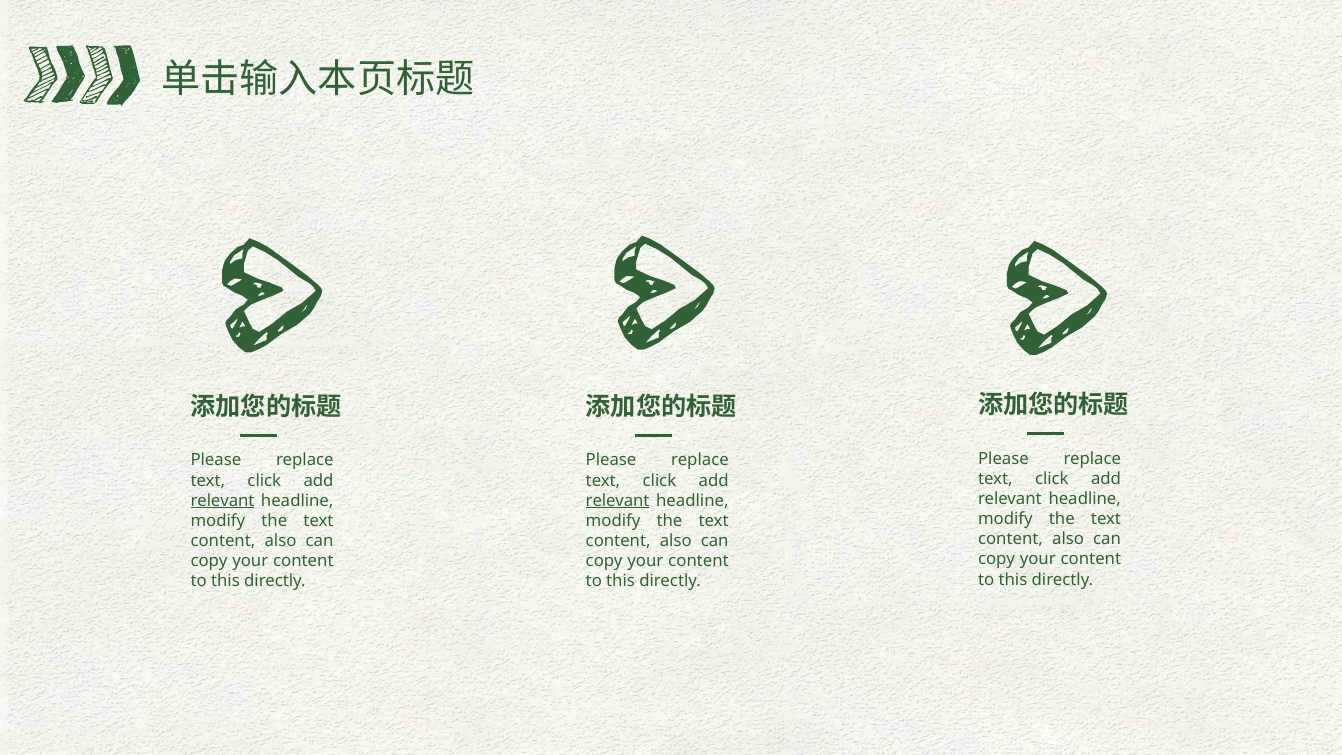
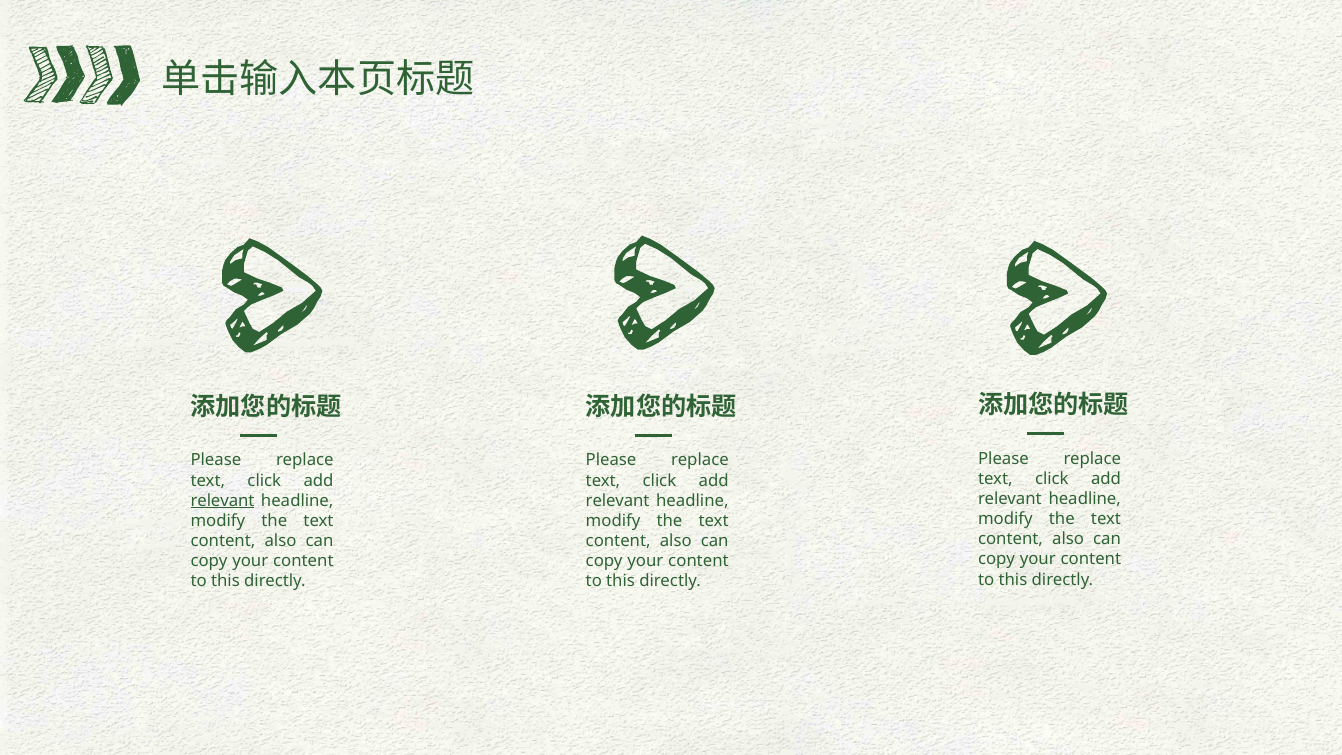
relevant at (618, 501) underline: present -> none
